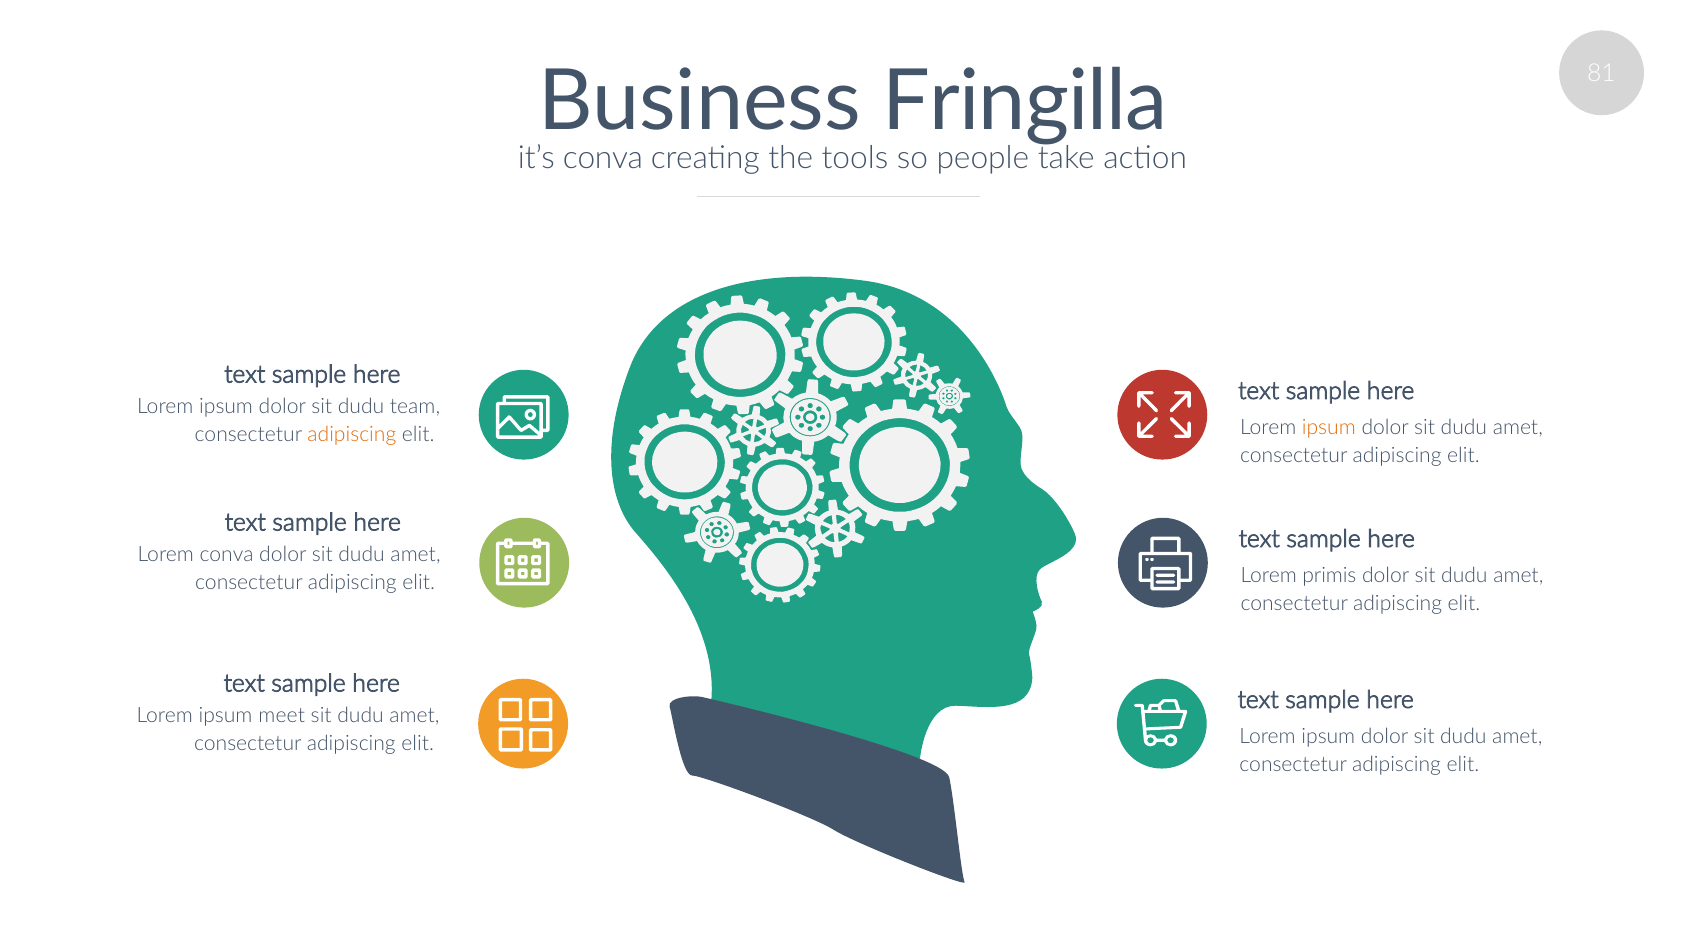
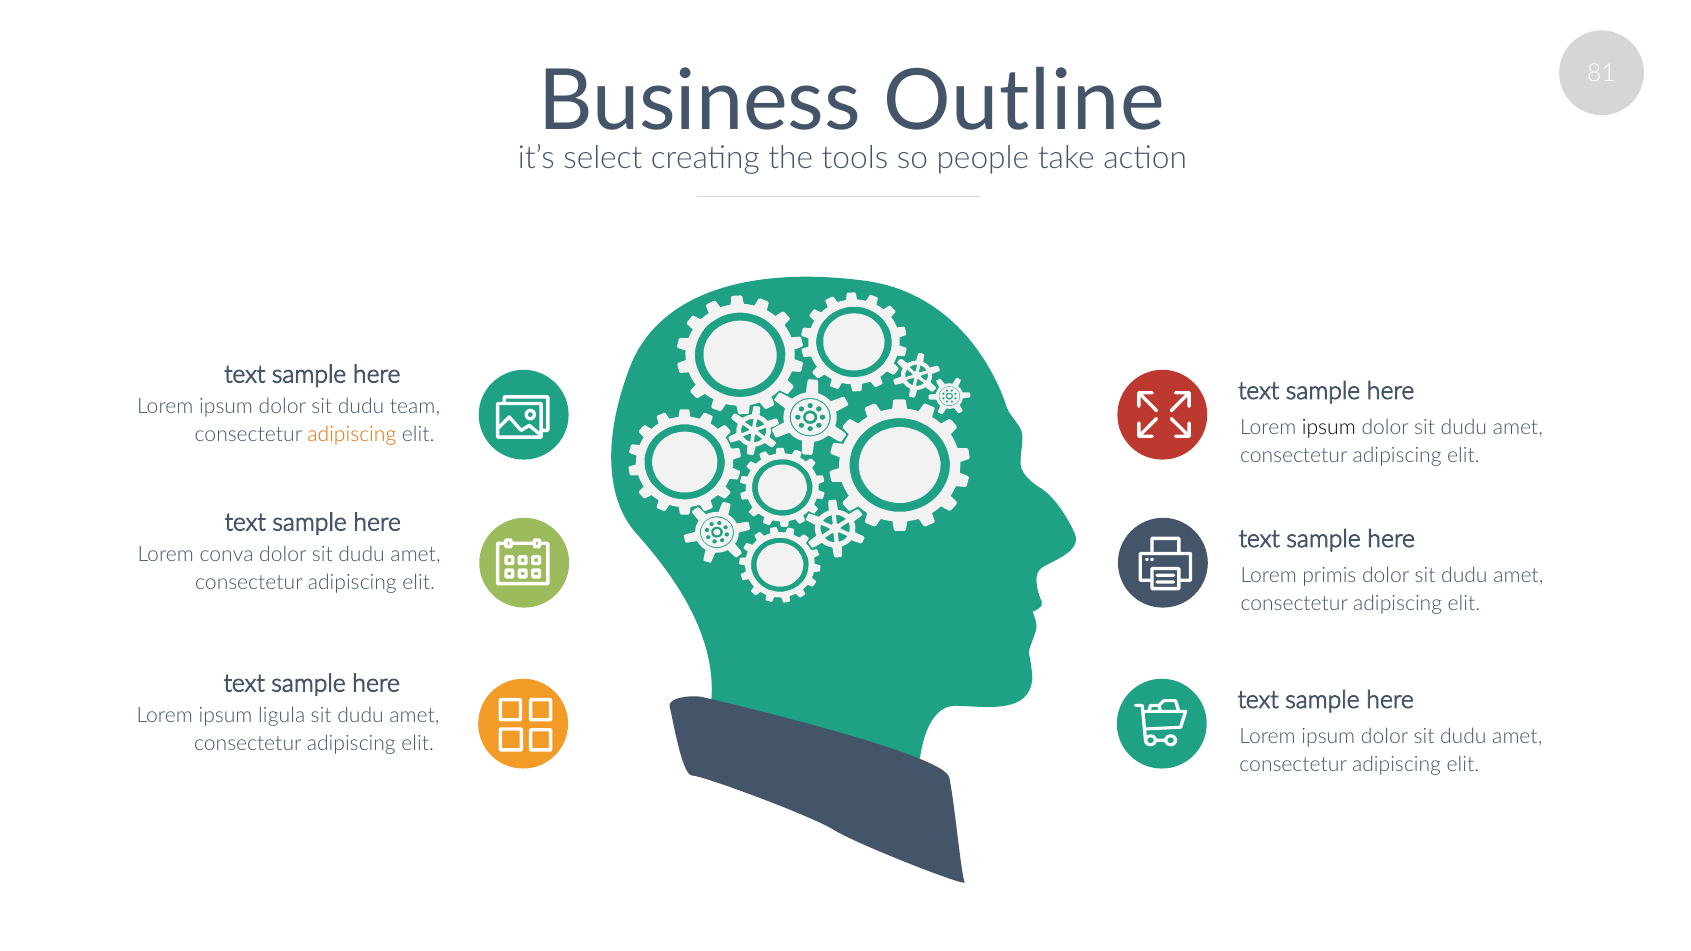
Fringilla: Fringilla -> Outline
it’s conva: conva -> select
ipsum at (1329, 427) colour: orange -> black
meet: meet -> ligula
